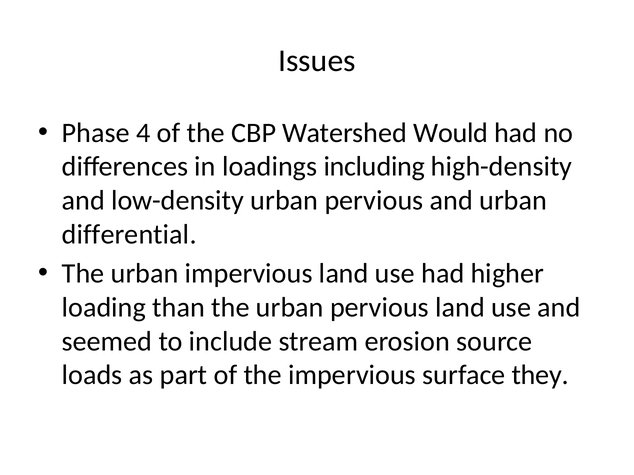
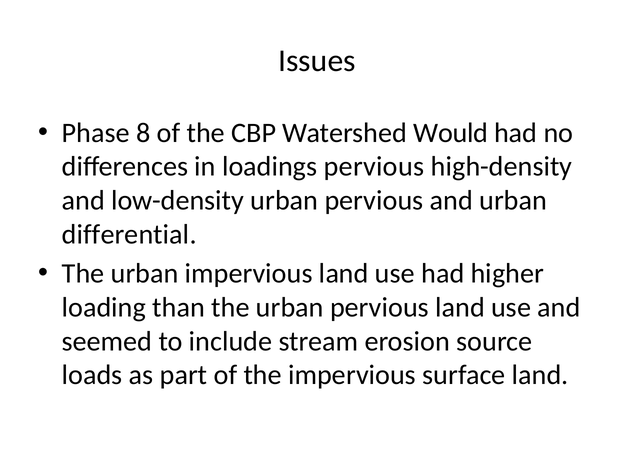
4: 4 -> 8
loadings including: including -> pervious
surface they: they -> land
